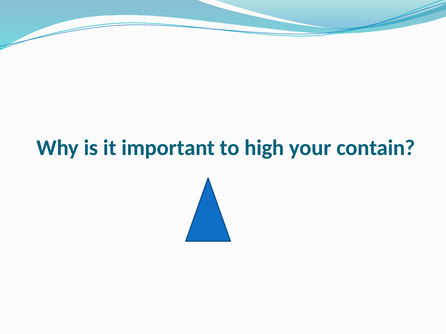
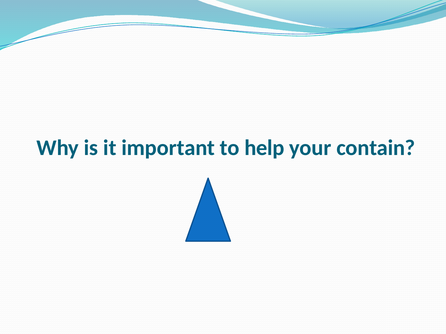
high: high -> help
